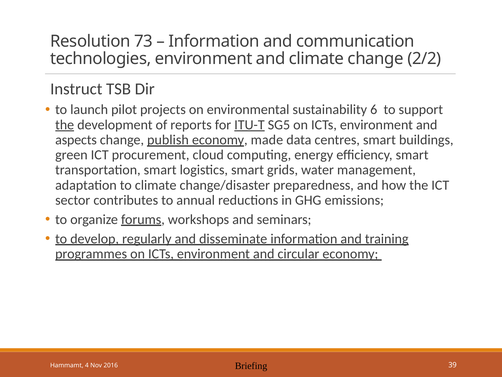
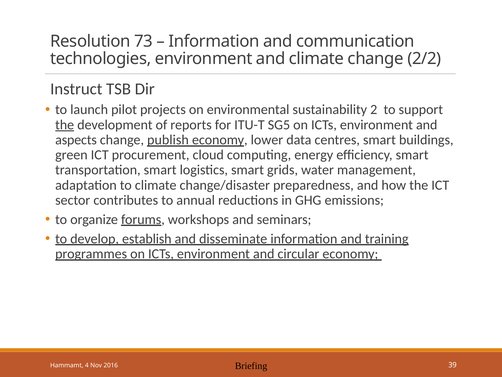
6: 6 -> 2
ITU-T underline: present -> none
made: made -> lower
regularly: regularly -> establish
